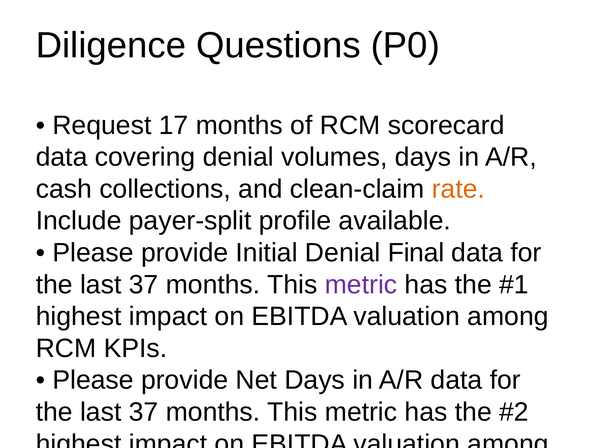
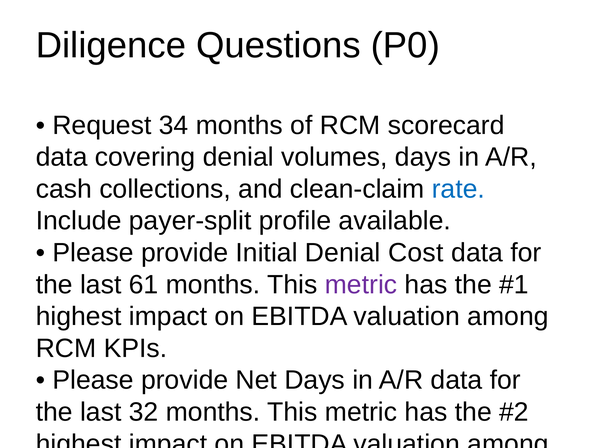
17: 17 -> 34
rate at (458, 189) colour: orange -> blue
Denial Final: Final -> Cost
37 at (144, 285): 37 -> 61
37 at (144, 413): 37 -> 32
